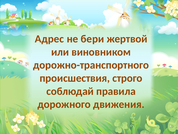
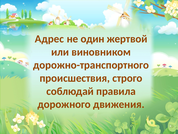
бери: бери -> один
